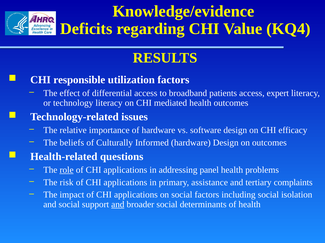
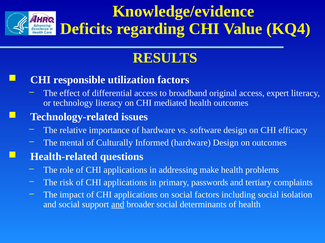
patients: patients -> original
beliefs: beliefs -> mental
role underline: present -> none
panel: panel -> make
assistance: assistance -> passwords
